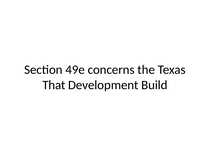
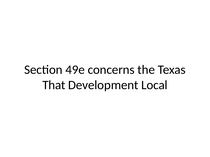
Build: Build -> Local
